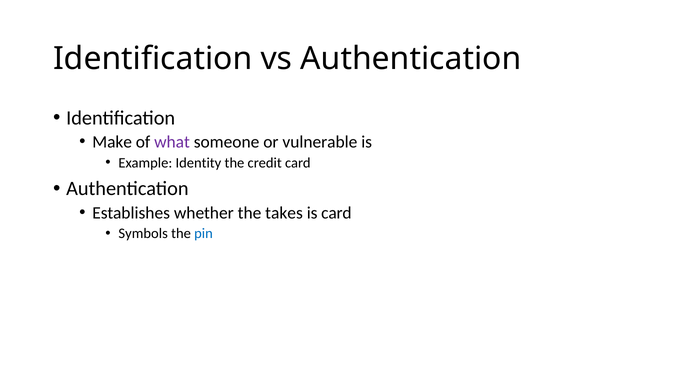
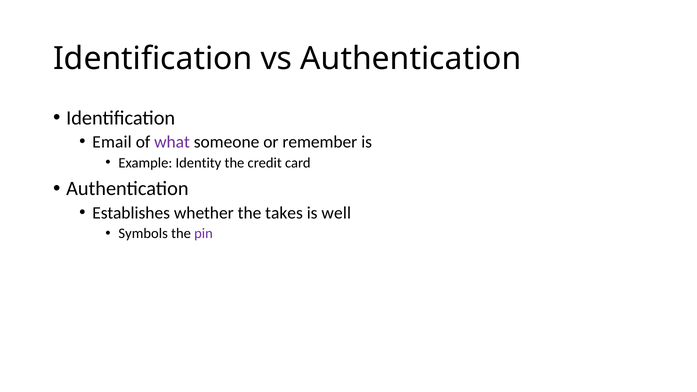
Make: Make -> Email
vulnerable: vulnerable -> remember
is card: card -> well
pin colour: blue -> purple
